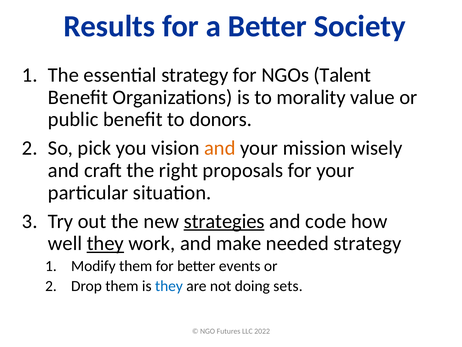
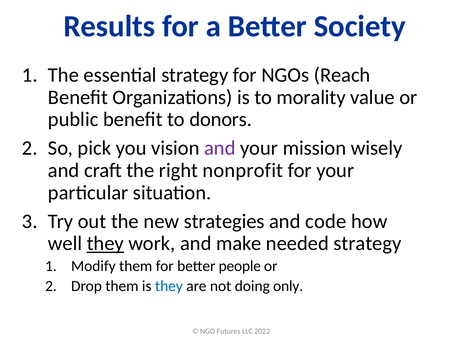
Talent: Talent -> Reach
and at (220, 148) colour: orange -> purple
proposals: proposals -> nonprofit
strategies underline: present -> none
events: events -> people
sets: sets -> only
